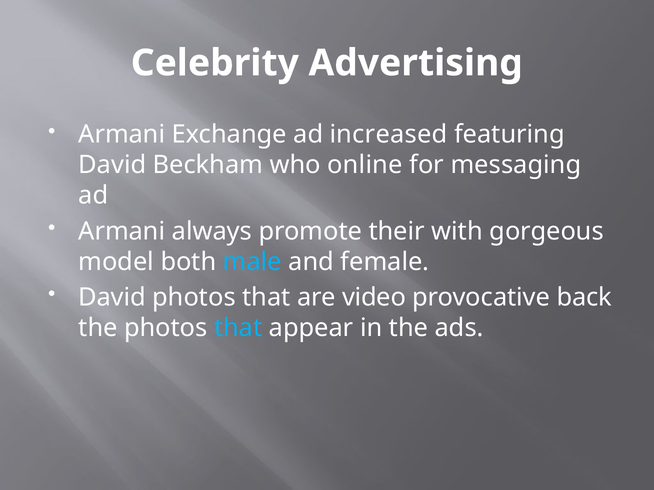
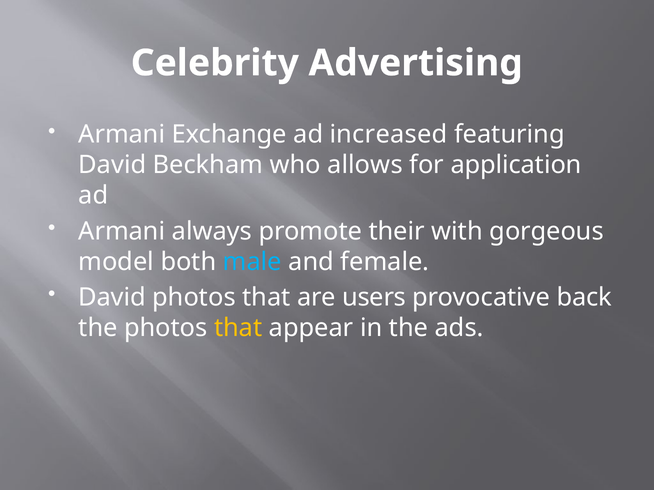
online: online -> allows
messaging: messaging -> application
video: video -> users
that at (238, 328) colour: light blue -> yellow
